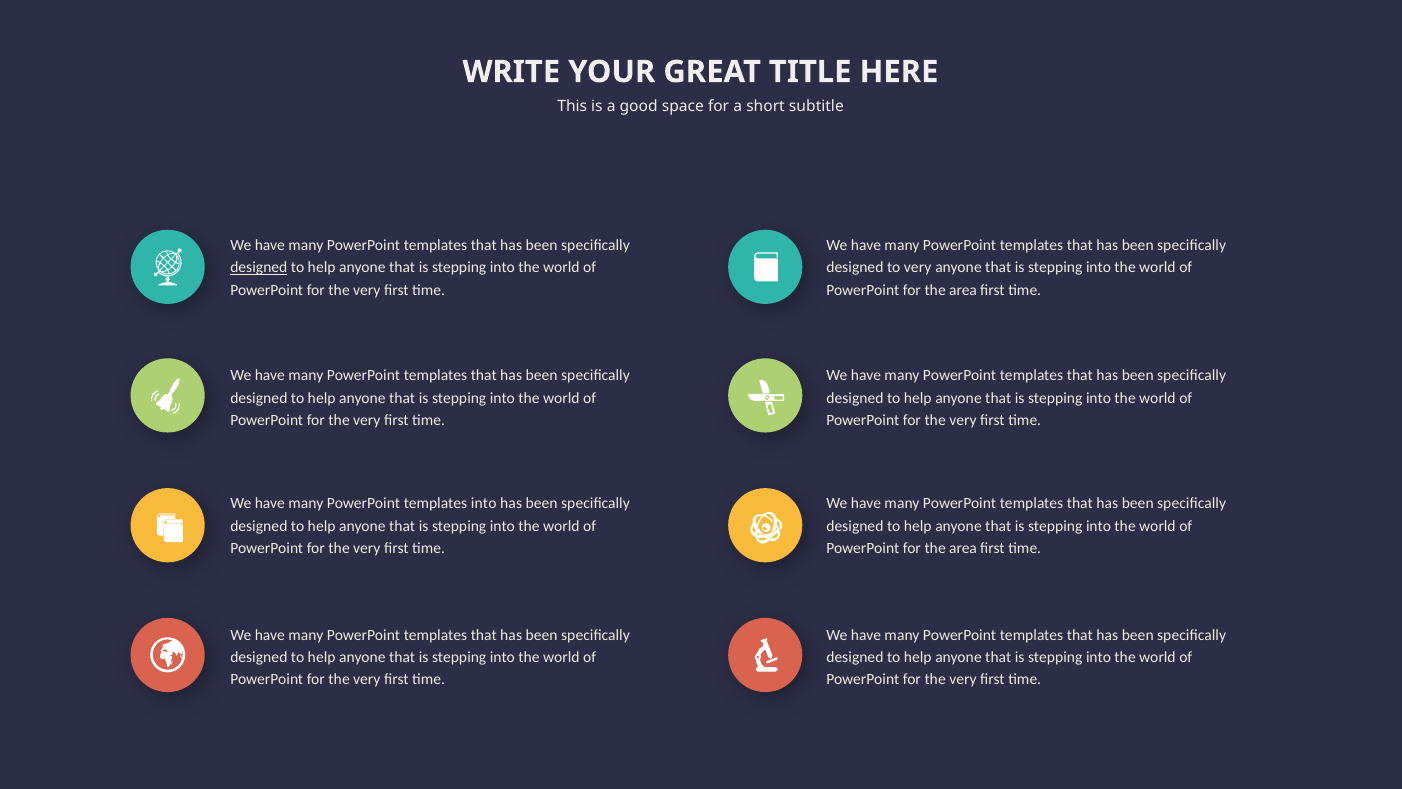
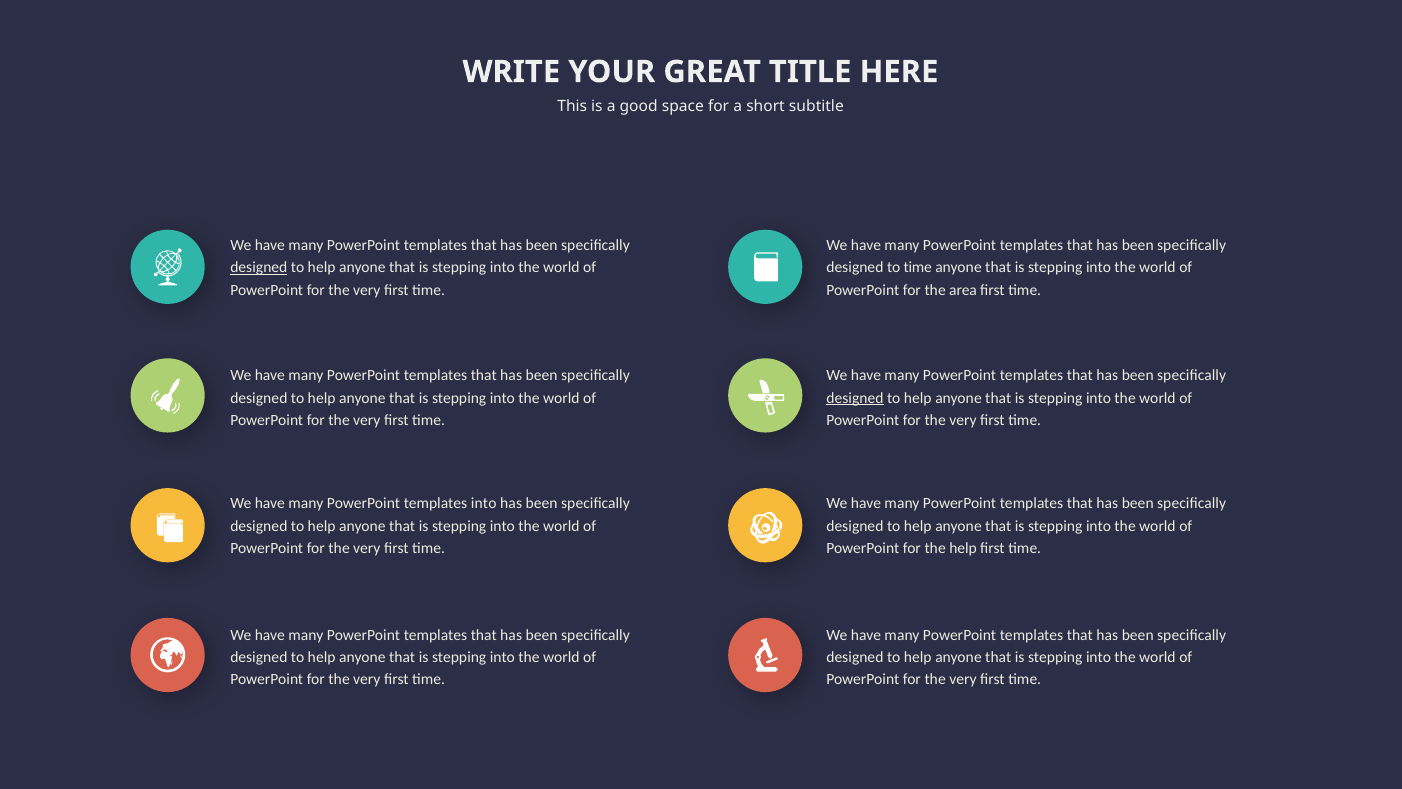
to very: very -> time
designed at (855, 398) underline: none -> present
area at (963, 548): area -> help
